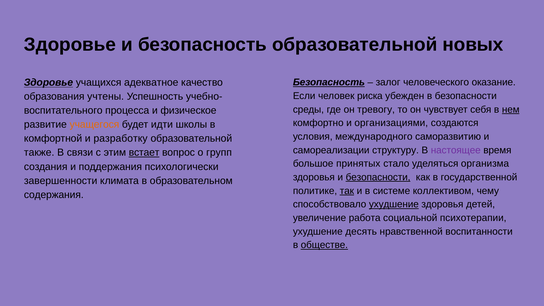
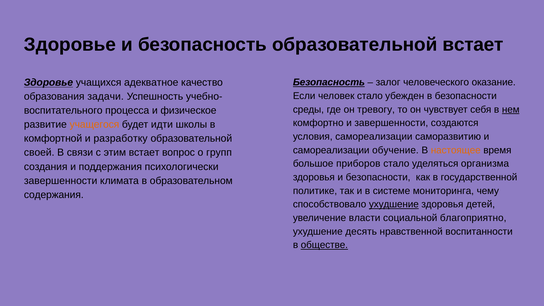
образовательной новых: новых -> встает
человек риска: риска -> стало
учтены: учтены -> задачи
и организациями: организациями -> завершенности
условия международного: международного -> самореализации
структуру: структуру -> обучение
настоящее colour: purple -> orange
также: также -> своей
встает at (144, 153) underline: present -> none
принятых: принятых -> приборов
безопасности at (378, 177) underline: present -> none
так underline: present -> none
коллективом: коллективом -> мониторинга
работа: работа -> власти
психотерапии: психотерапии -> благоприятно
